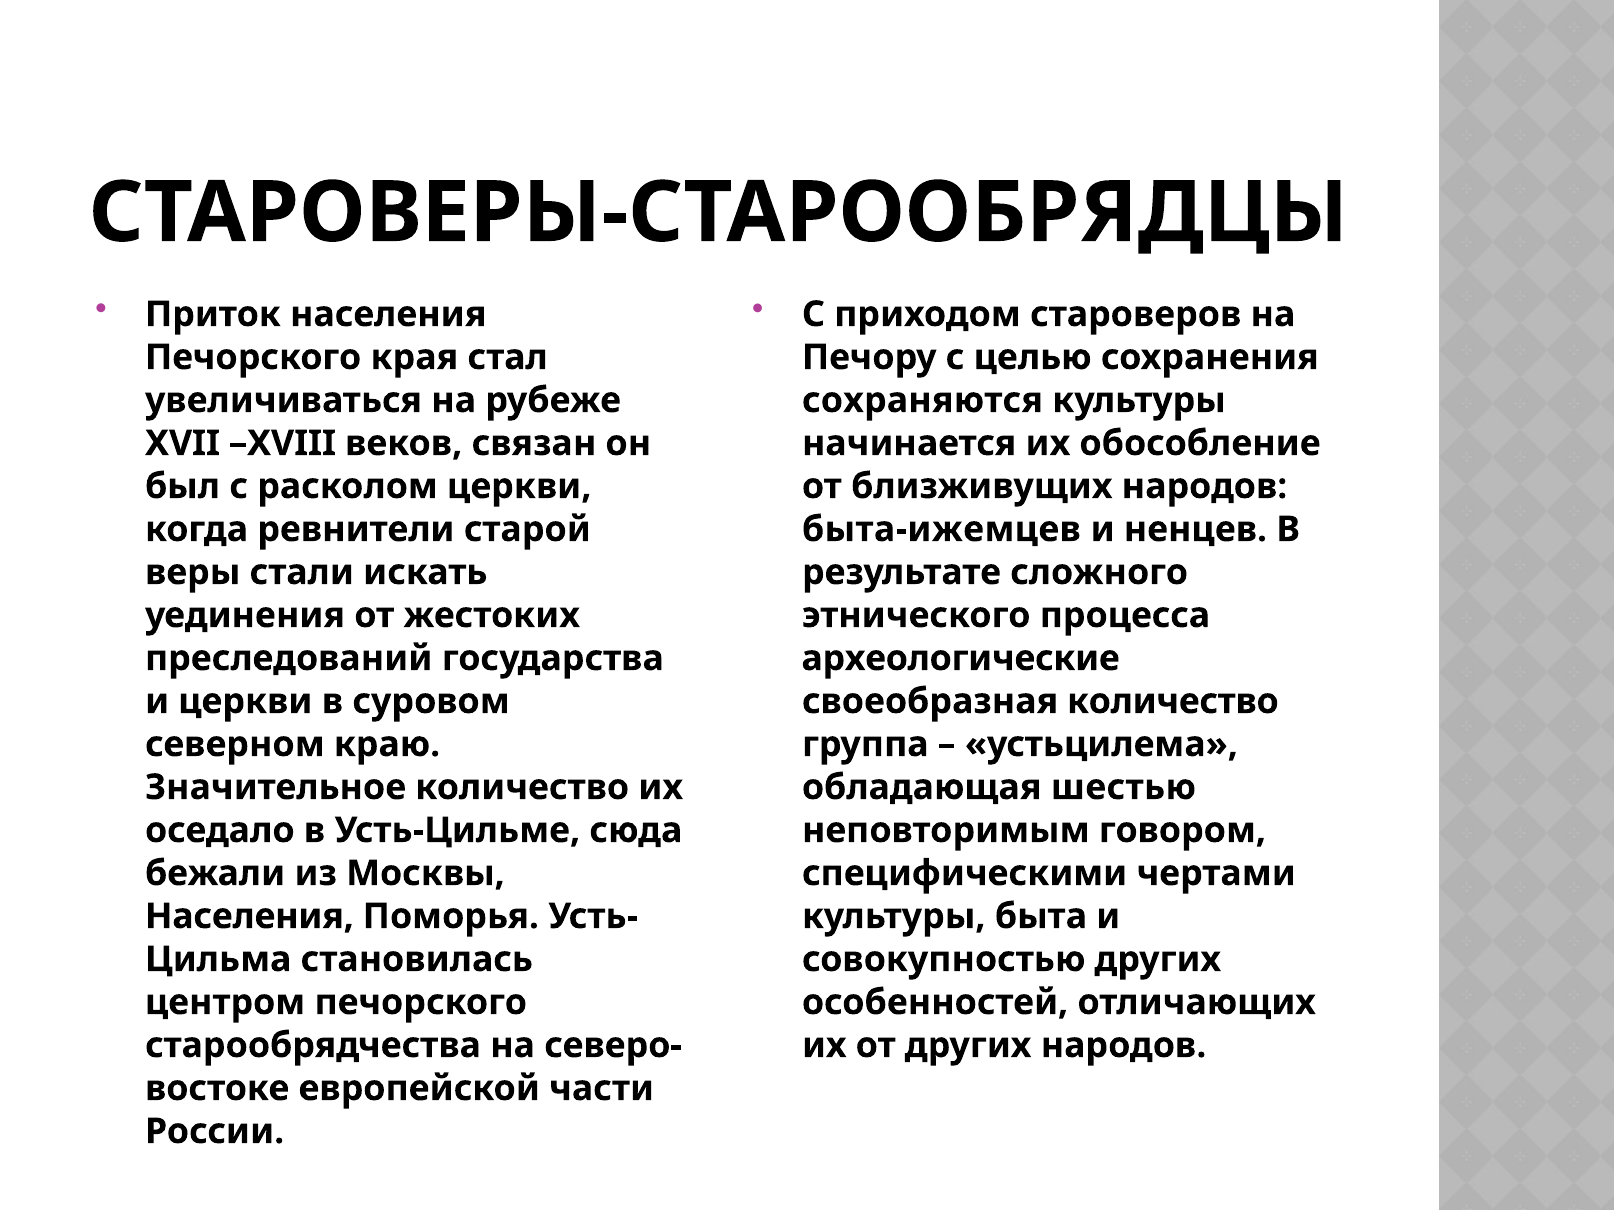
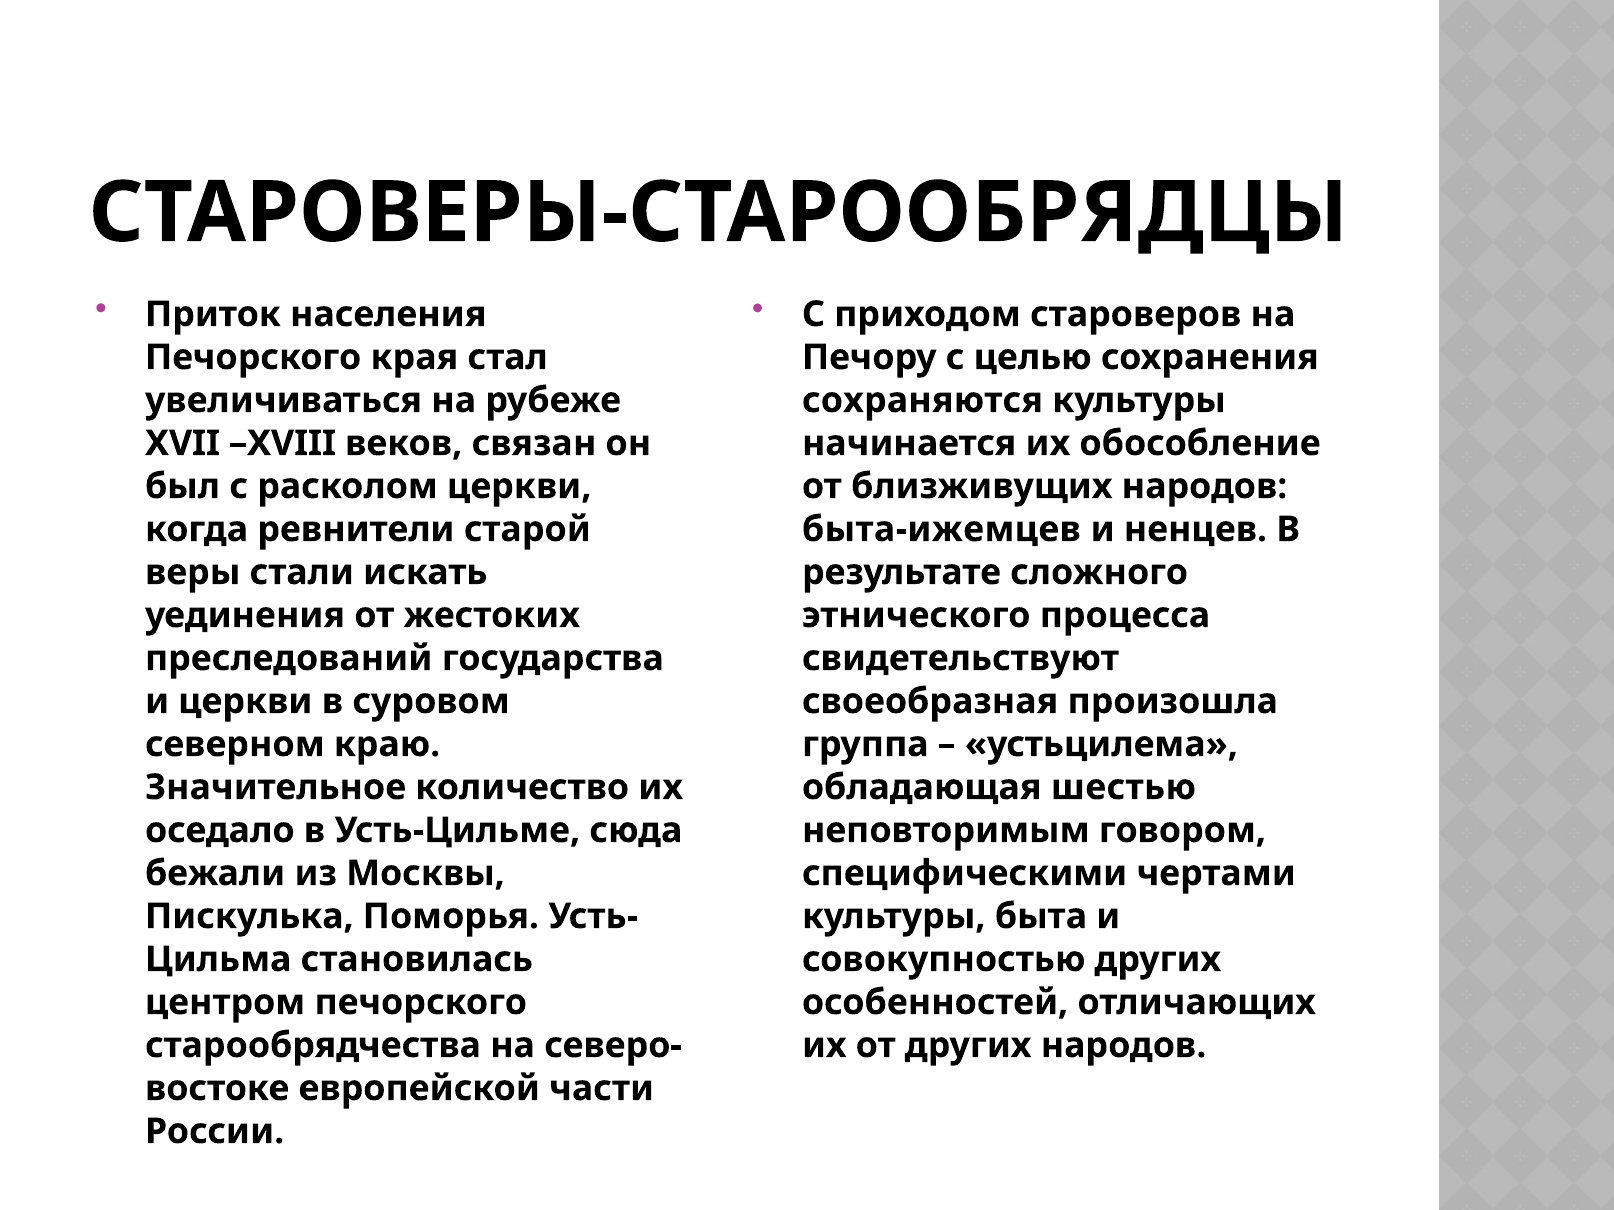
археологические: археологические -> свидетельствуют
своеобразная количество: количество -> произошла
Населения at (249, 917): Населения -> Пискулька
